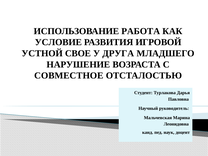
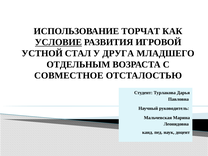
РАБОТА: РАБОТА -> ТОРЧАТ
УСЛОВИЕ underline: none -> present
СВОЕ: СВОЕ -> СТАЛ
НАРУШЕНИЕ: НАРУШЕНИЕ -> ОТДЕЛЬНЫМ
